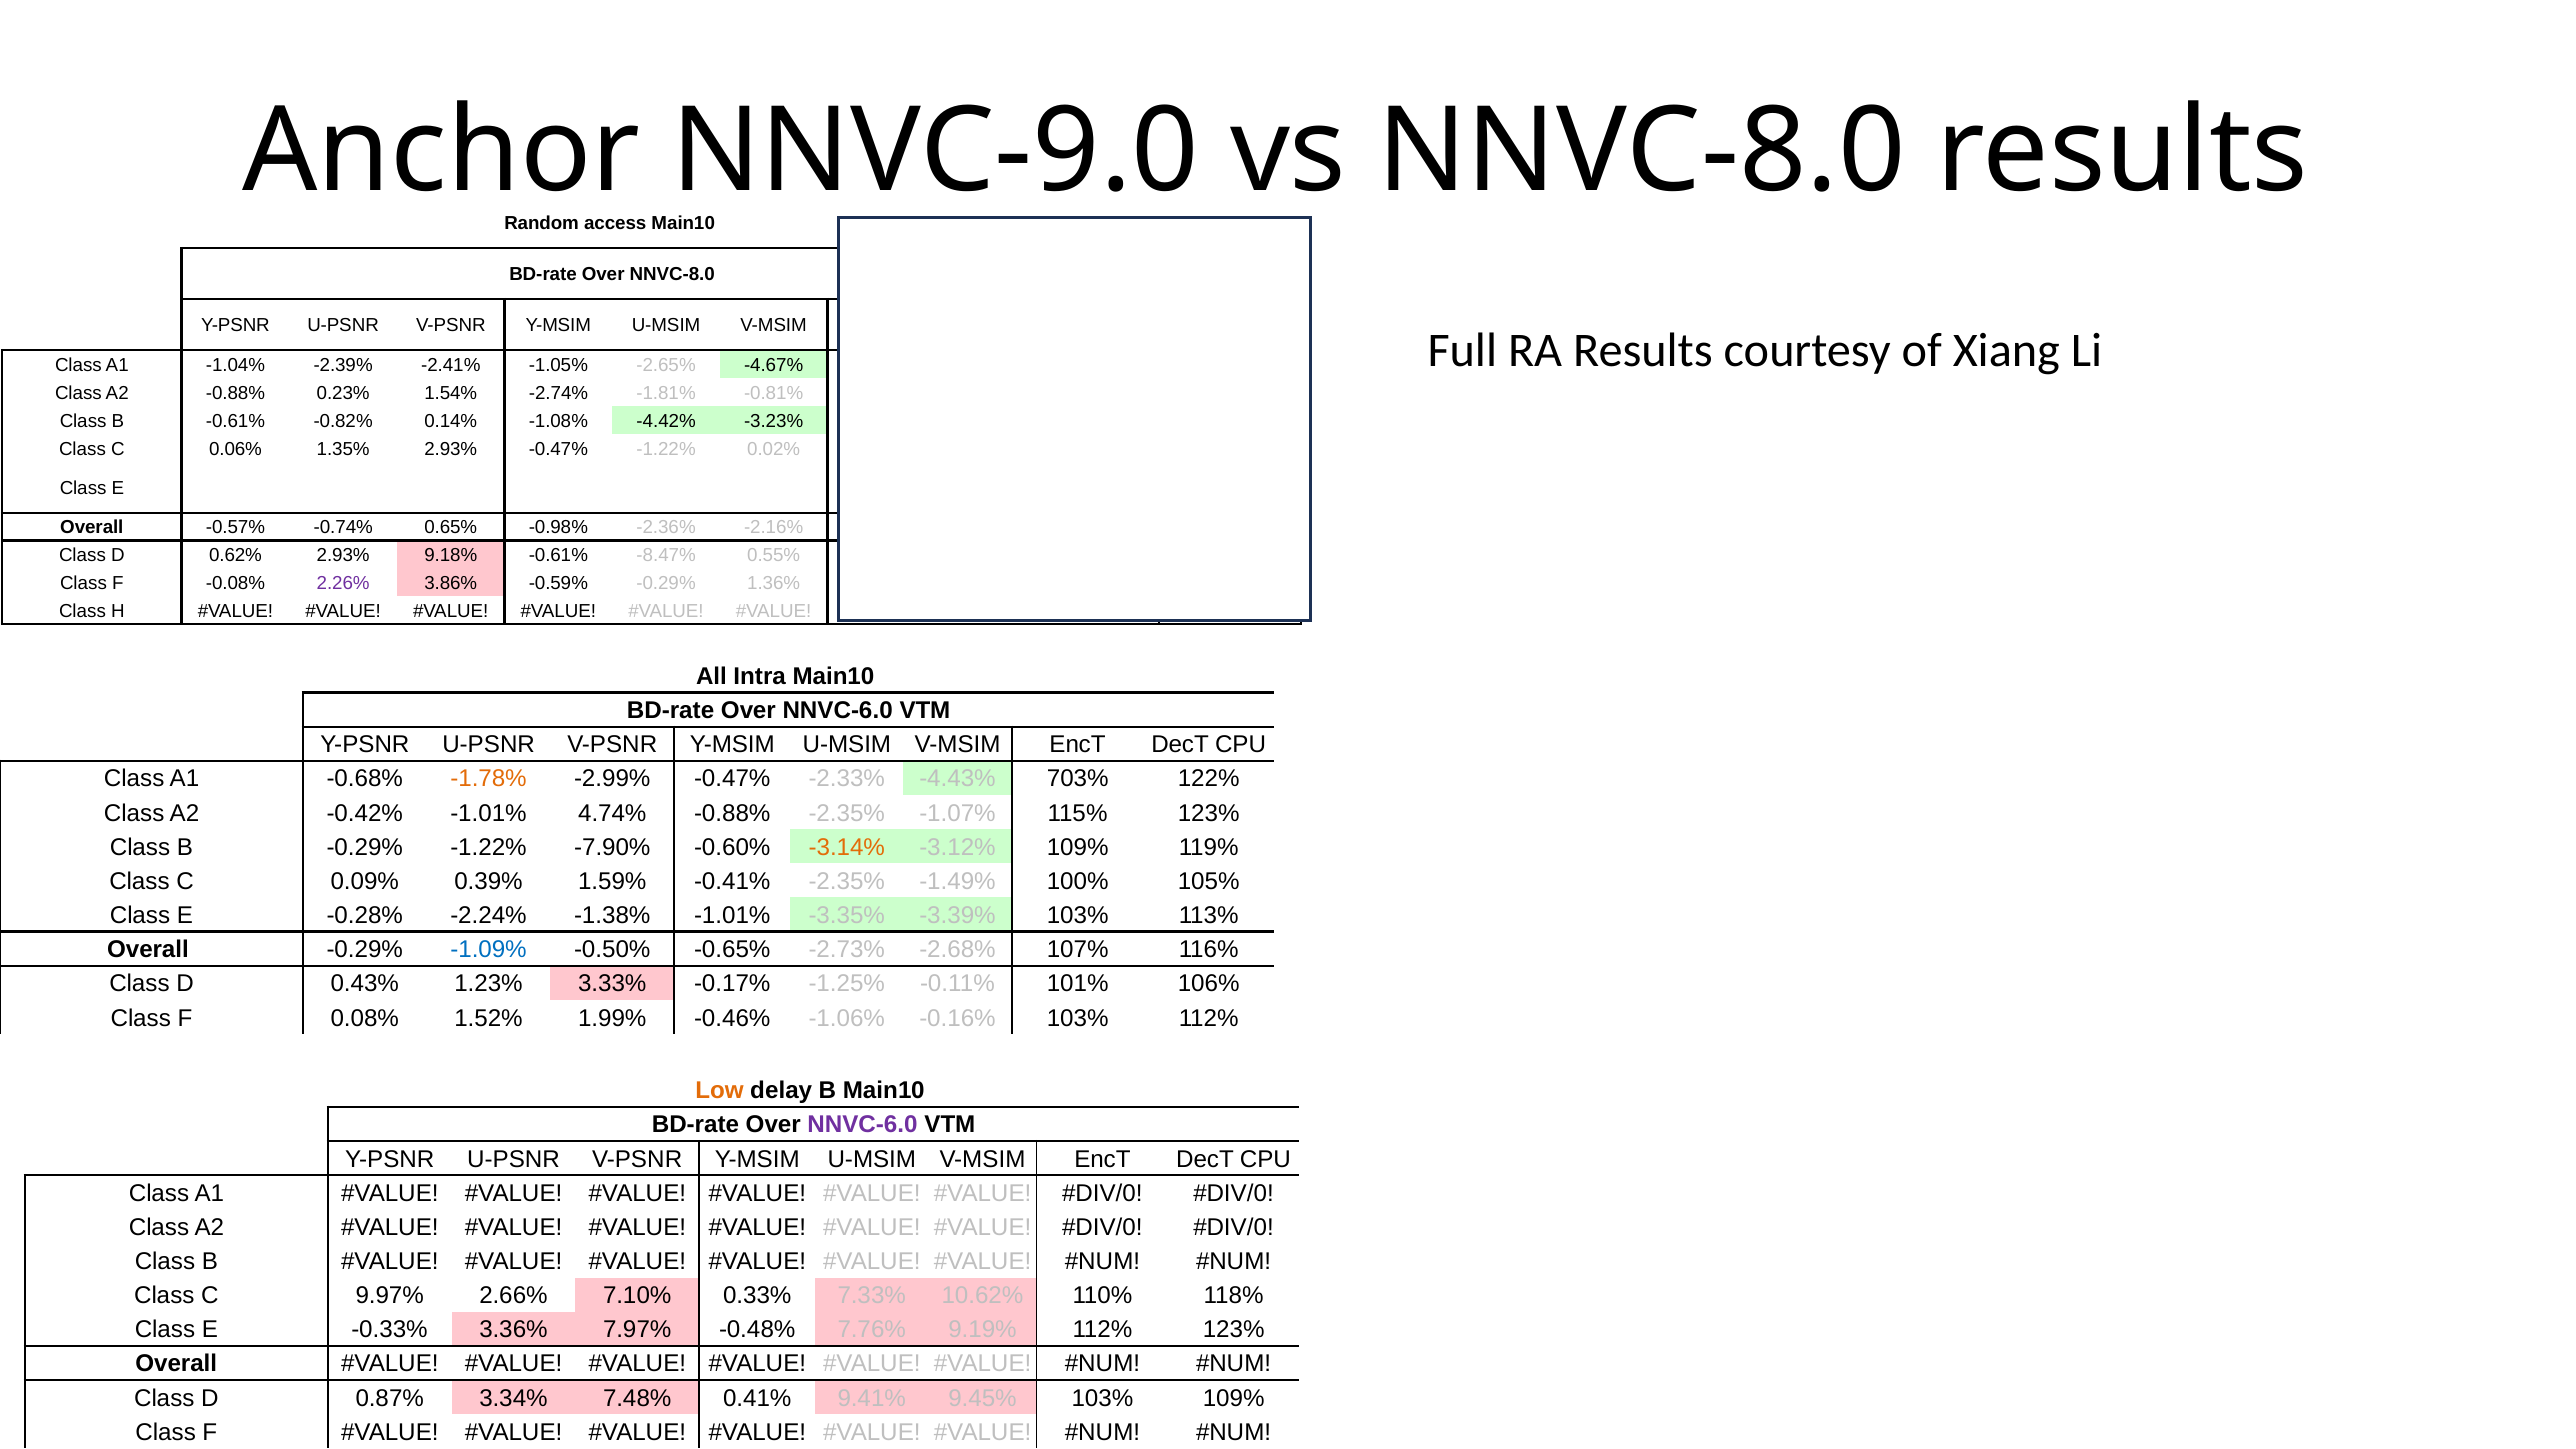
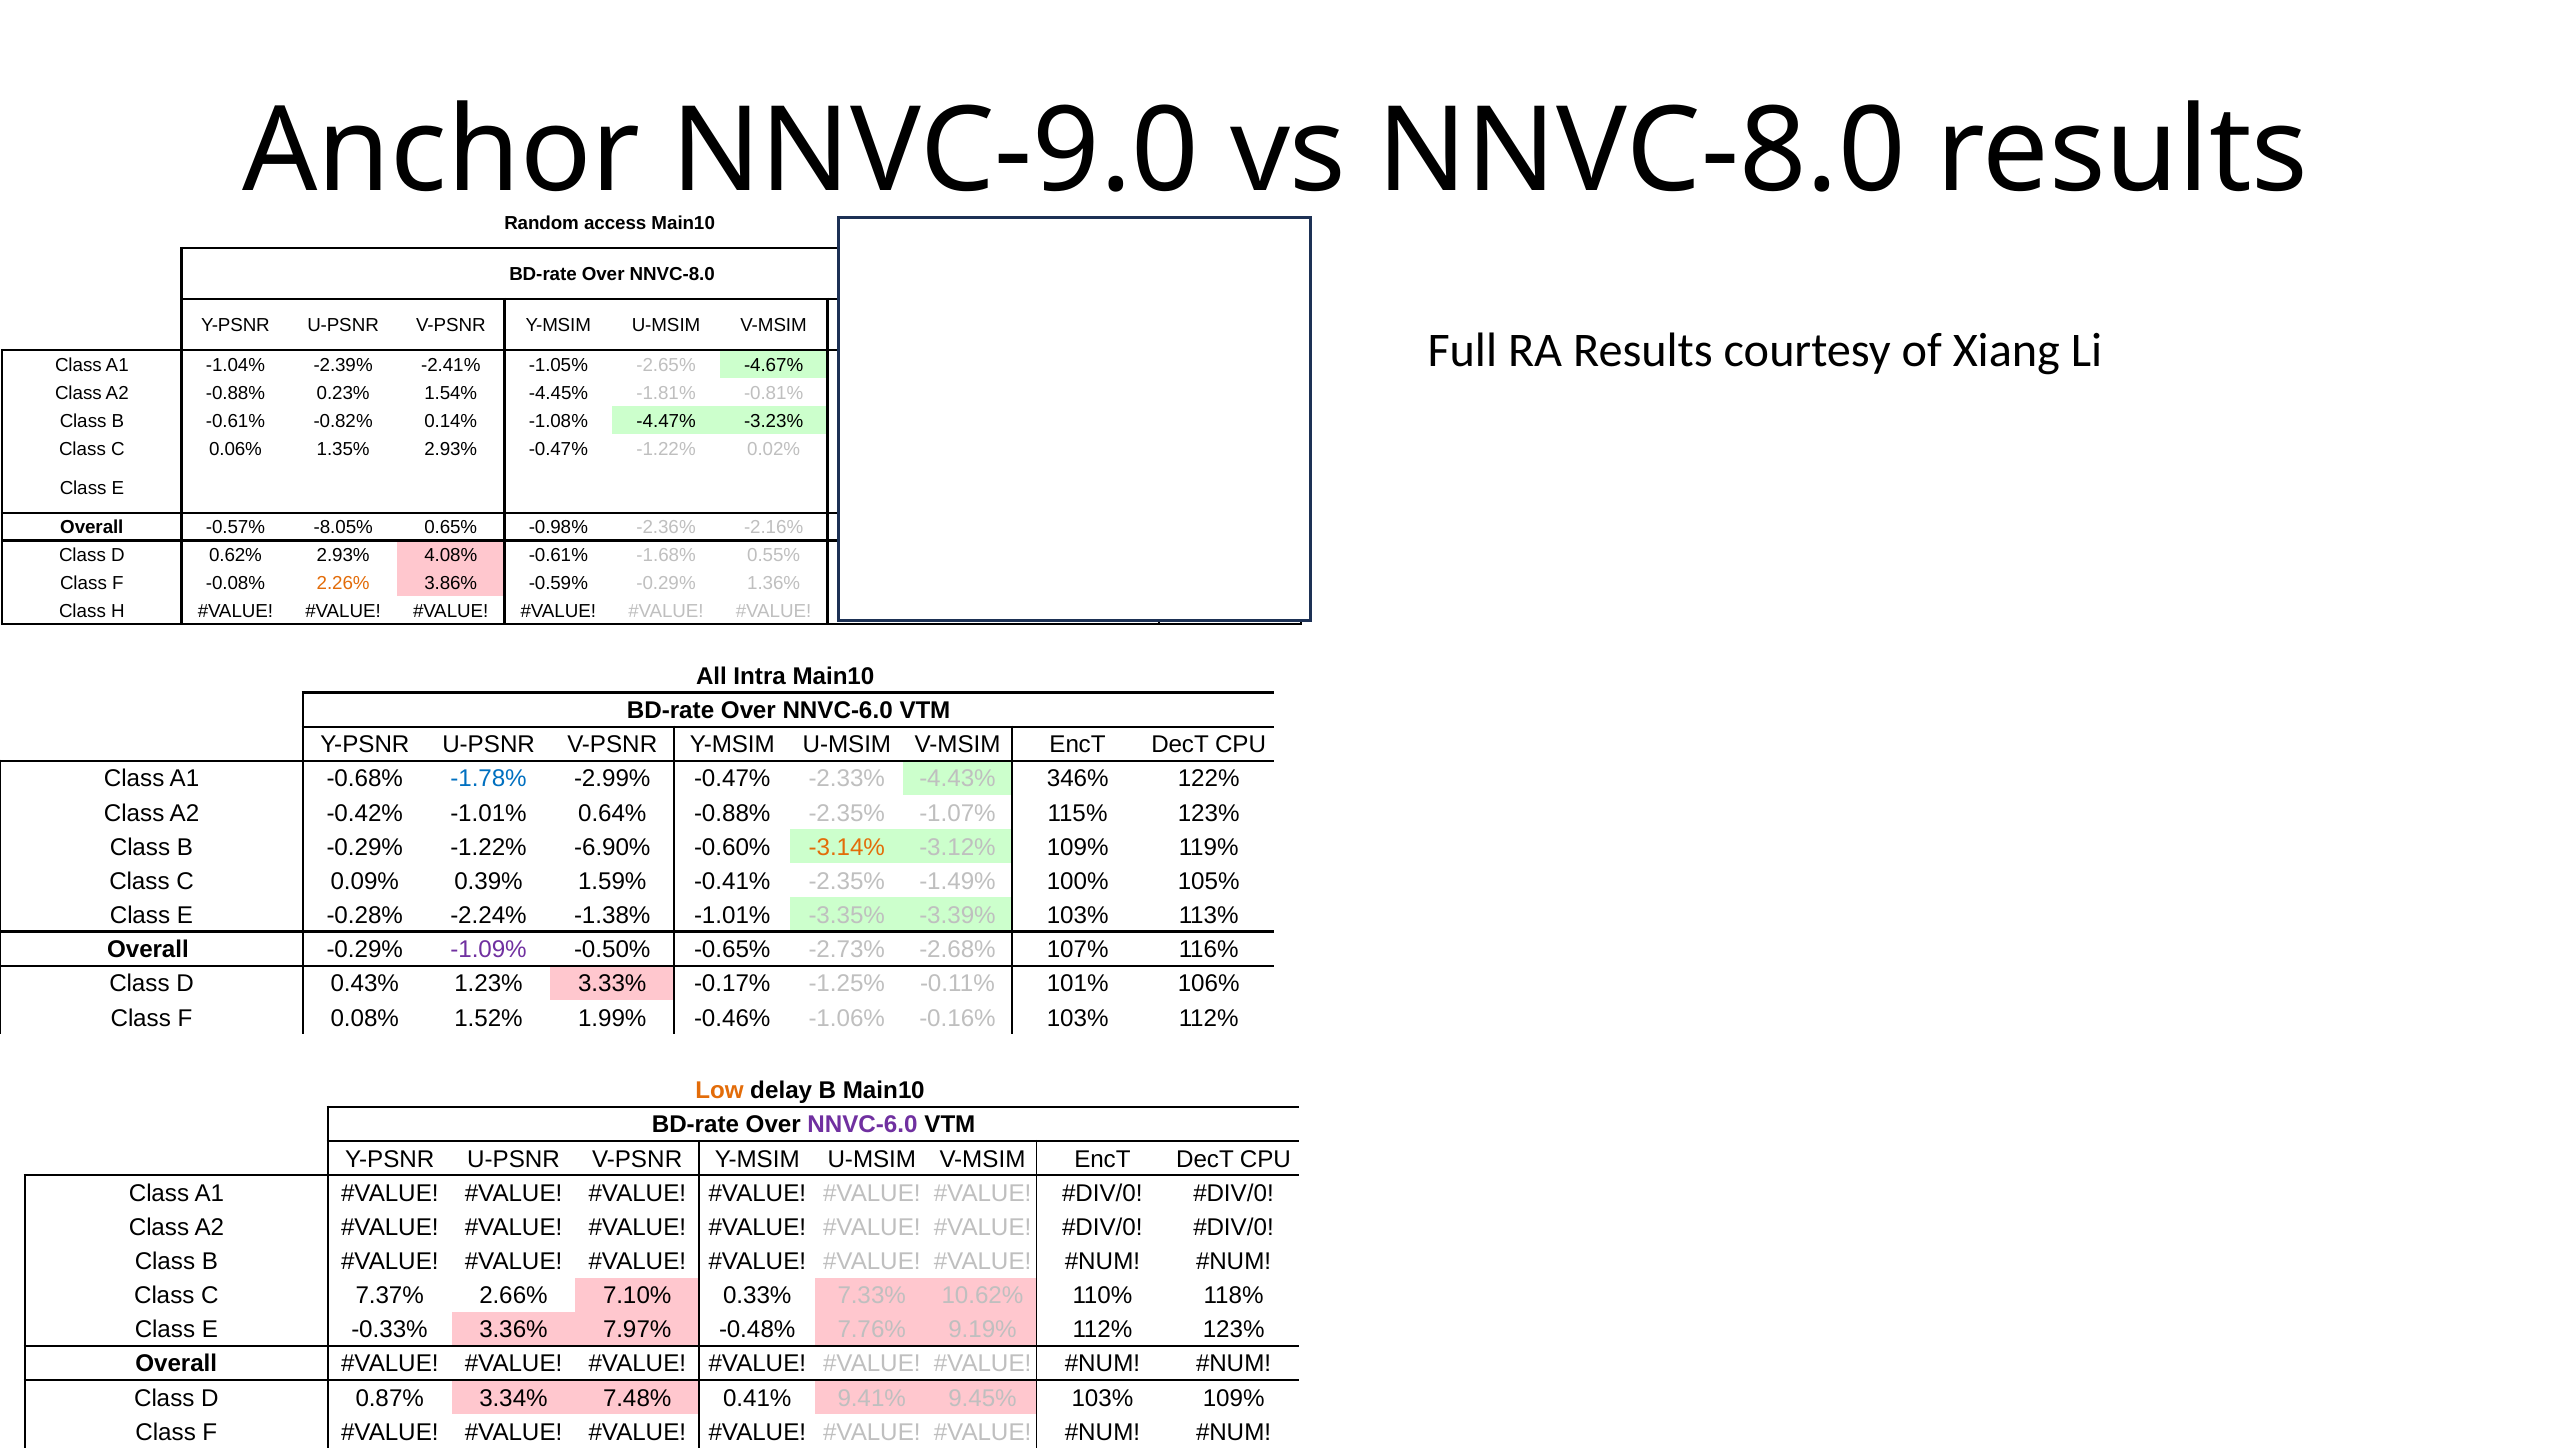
-2.74%: -2.74% -> -4.45%
-4.42%: -4.42% -> -4.47%
-0.74%: -0.74% -> -8.05%
9.18%: 9.18% -> 4.08%
-8.47%: -8.47% -> -1.68%
2.26% colour: purple -> orange
-1.78% colour: orange -> blue
703%: 703% -> 346%
4.74%: 4.74% -> 0.64%
-7.90%: -7.90% -> -6.90%
-1.09% colour: blue -> purple
9.97%: 9.97% -> 7.37%
